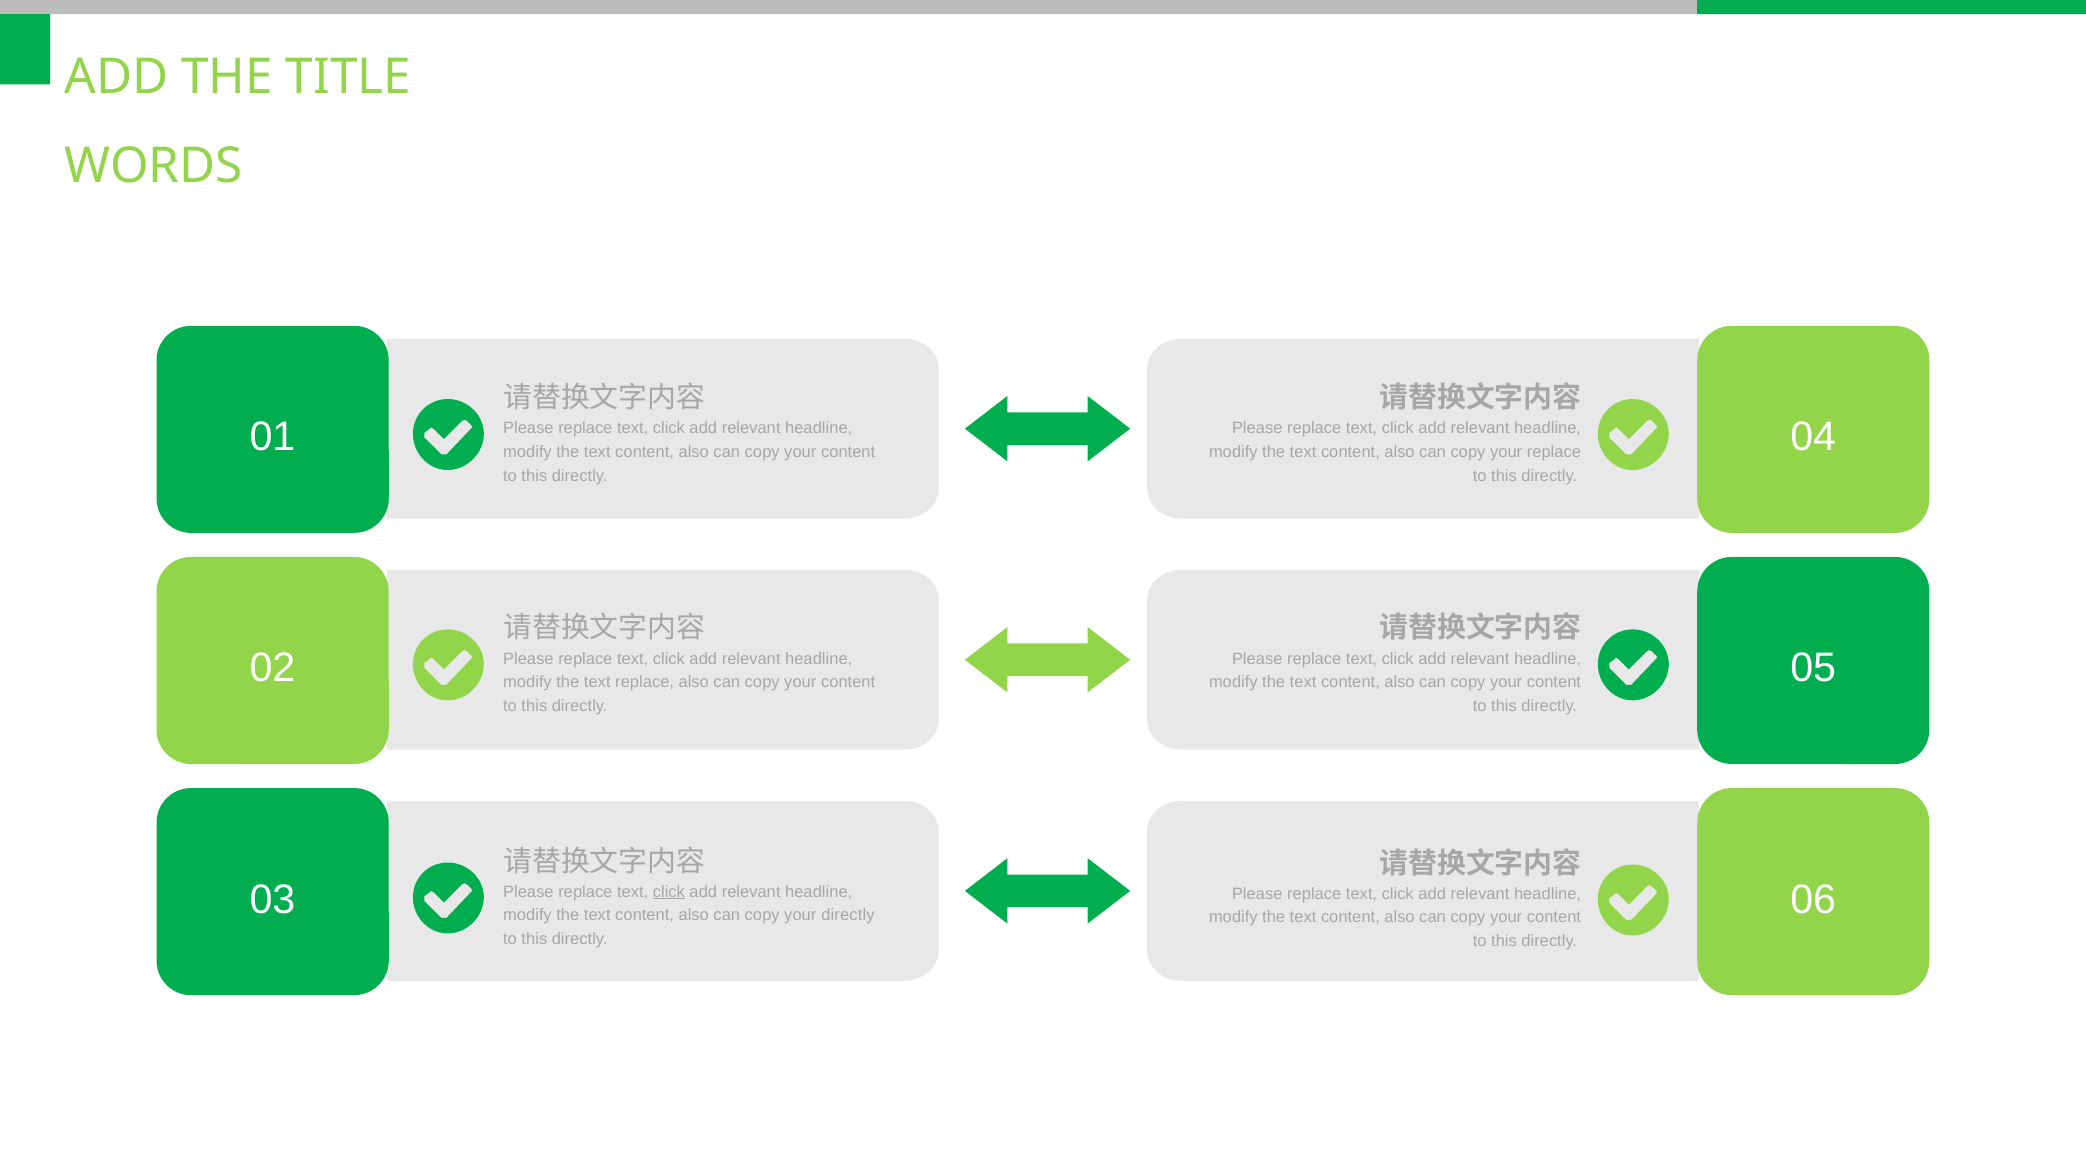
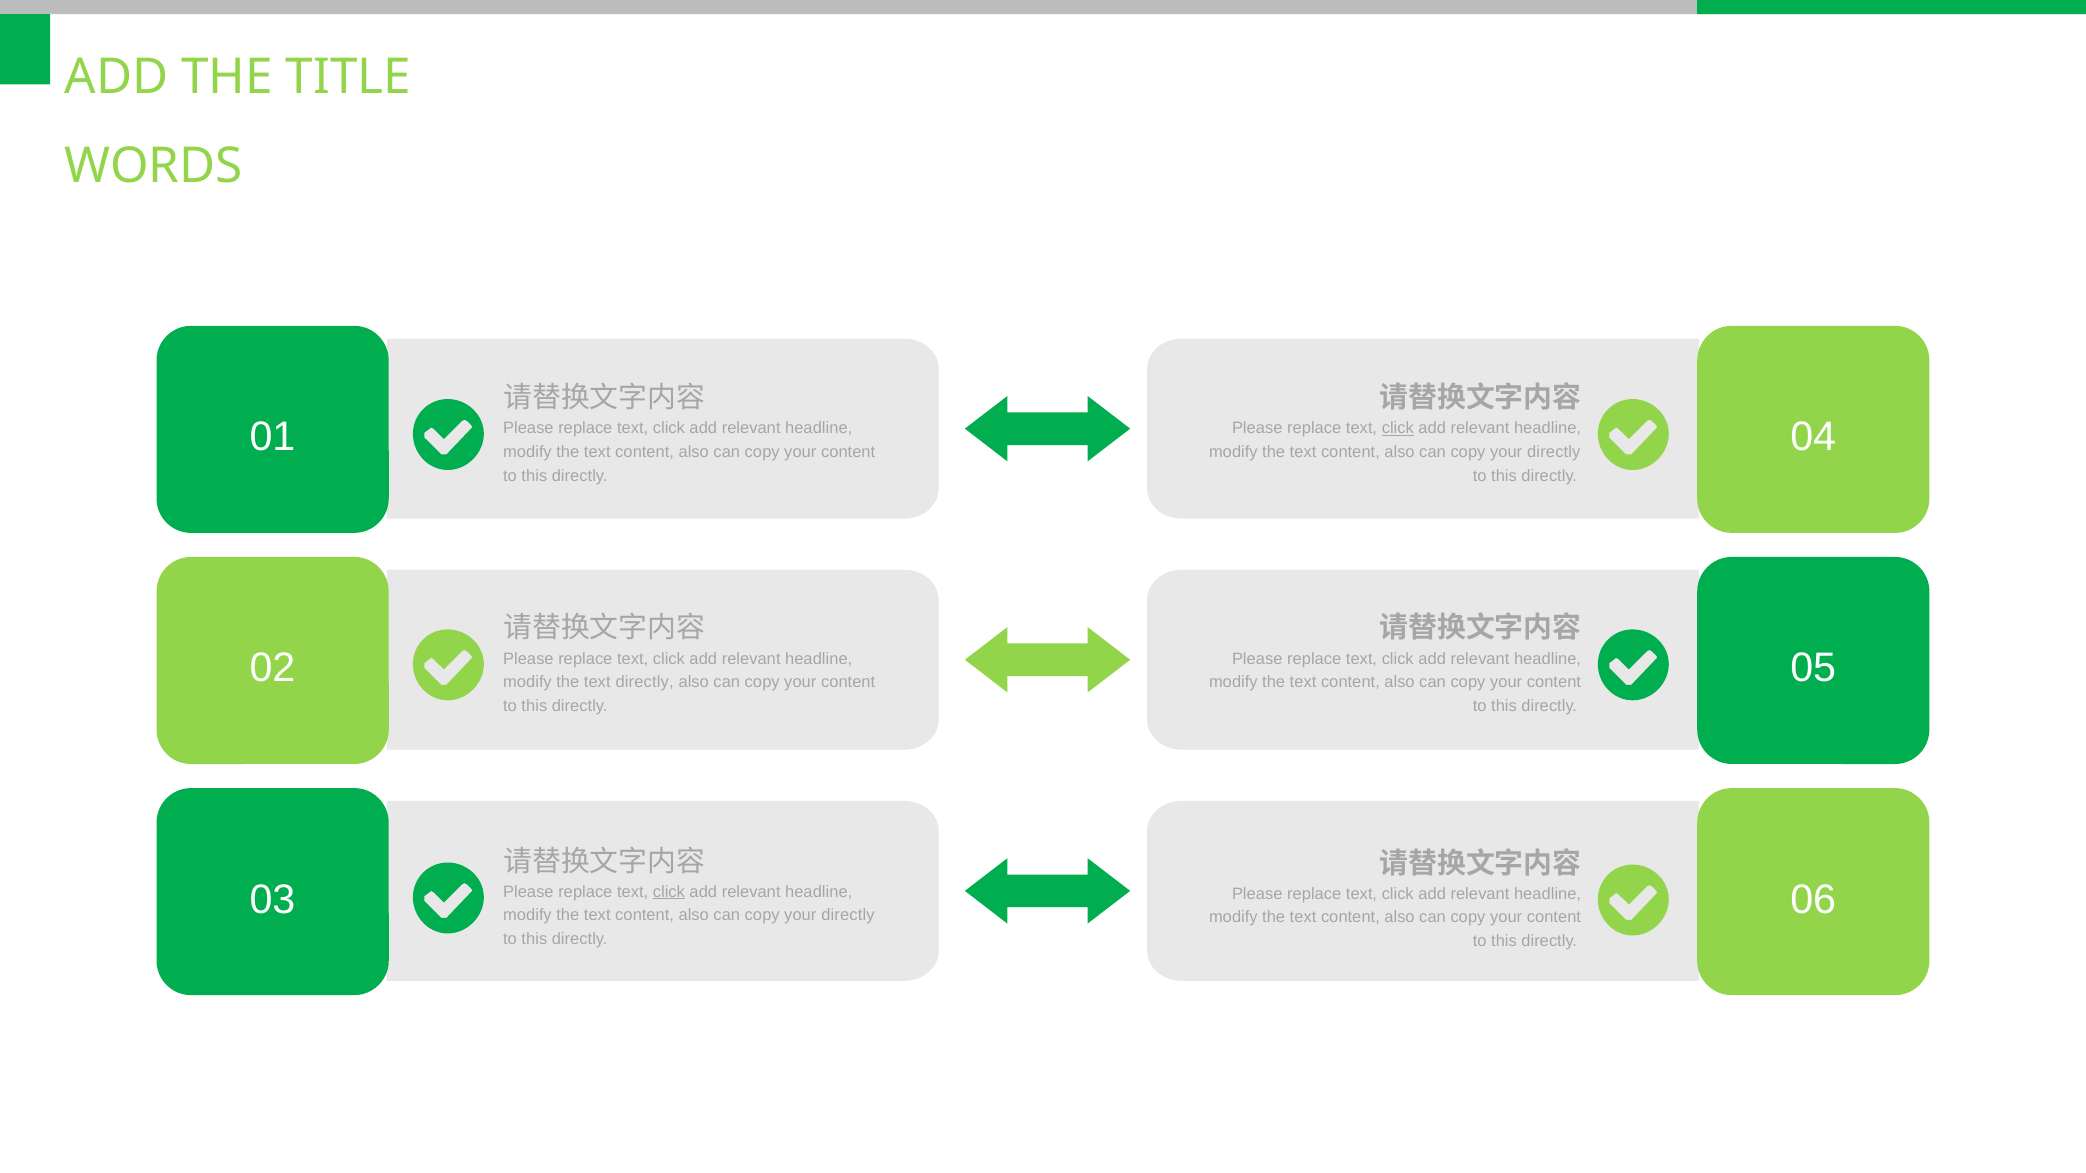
click at (1398, 428) underline: none -> present
replace at (1554, 452): replace -> directly
text replace: replace -> directly
